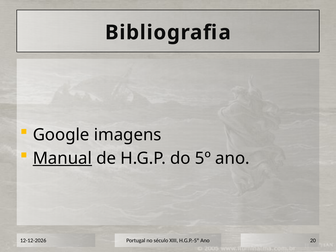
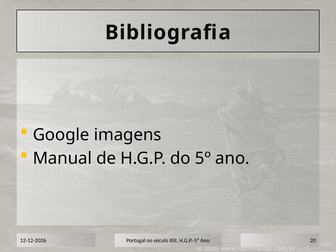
Manual underline: present -> none
